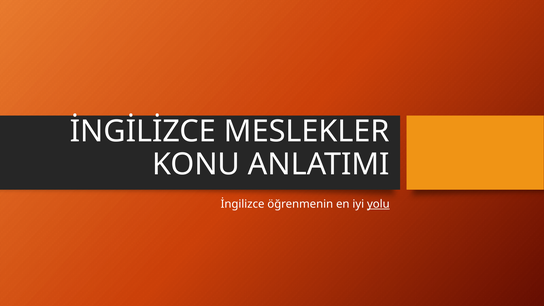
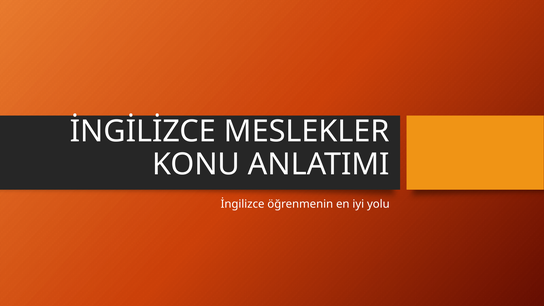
yolu underline: present -> none
